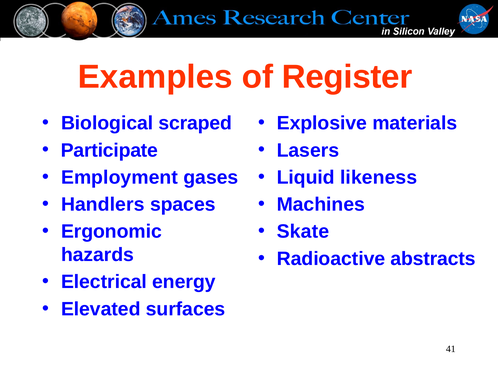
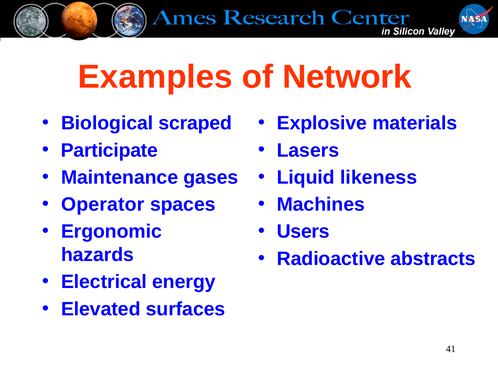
Register: Register -> Network
Employment: Employment -> Maintenance
Handlers: Handlers -> Operator
Skate: Skate -> Users
